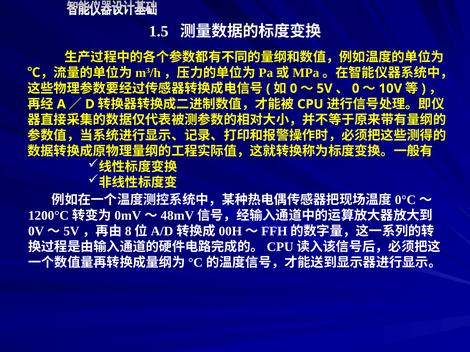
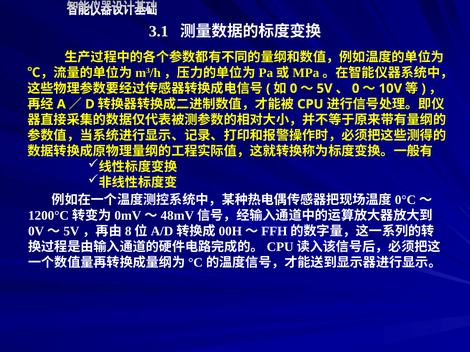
1.5: 1.5 -> 3.1
